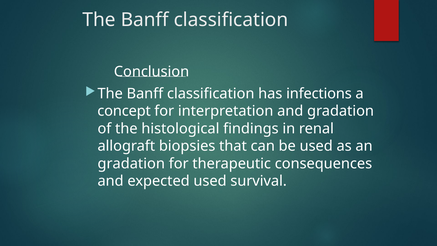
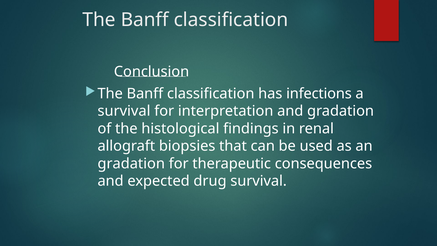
concept at (124, 111): concept -> survival
expected used: used -> drug
